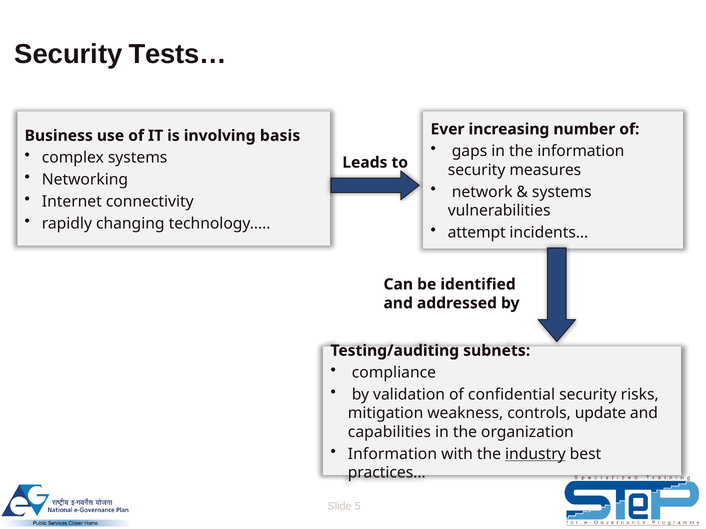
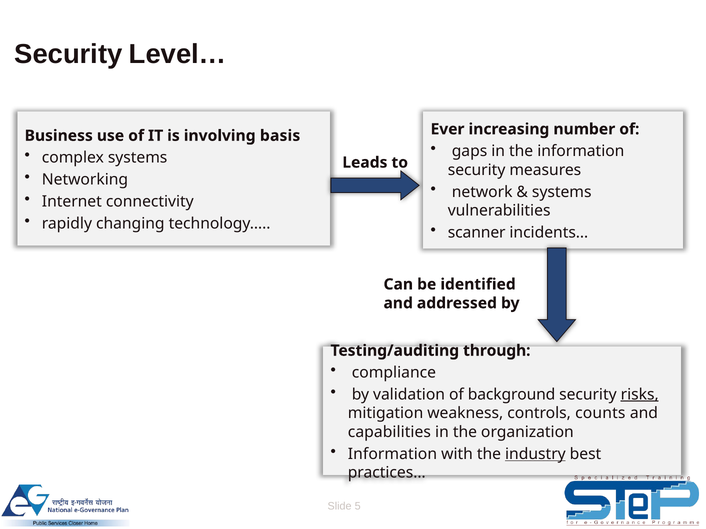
Tests…: Tests… -> Level…
attempt: attempt -> scanner
subnets: subnets -> through
confidential: confidential -> background
risks underline: none -> present
update: update -> counts
